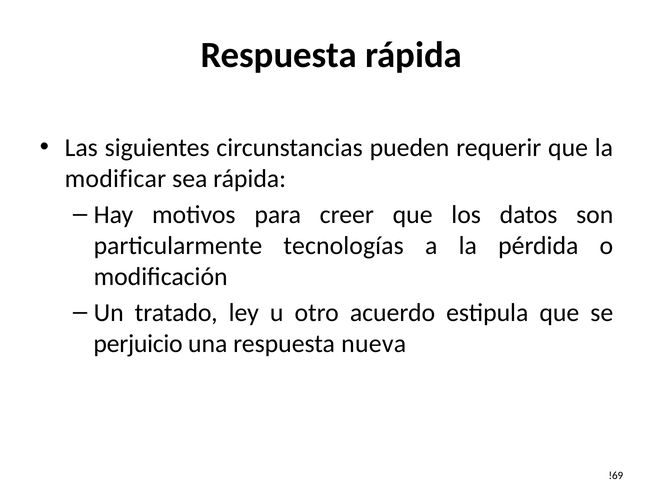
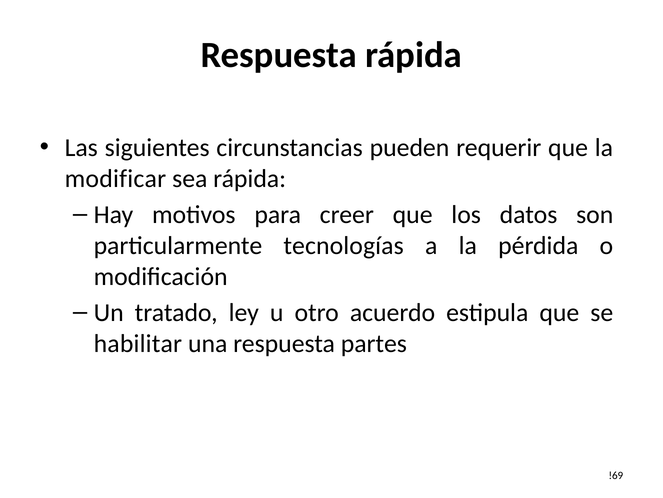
perjuicio: perjuicio -> habilitar
nueva: nueva -> partes
